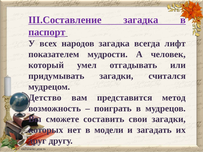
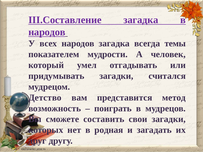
паспорт at (47, 32): паспорт -> народов
лифт: лифт -> темы
модели: модели -> родная
